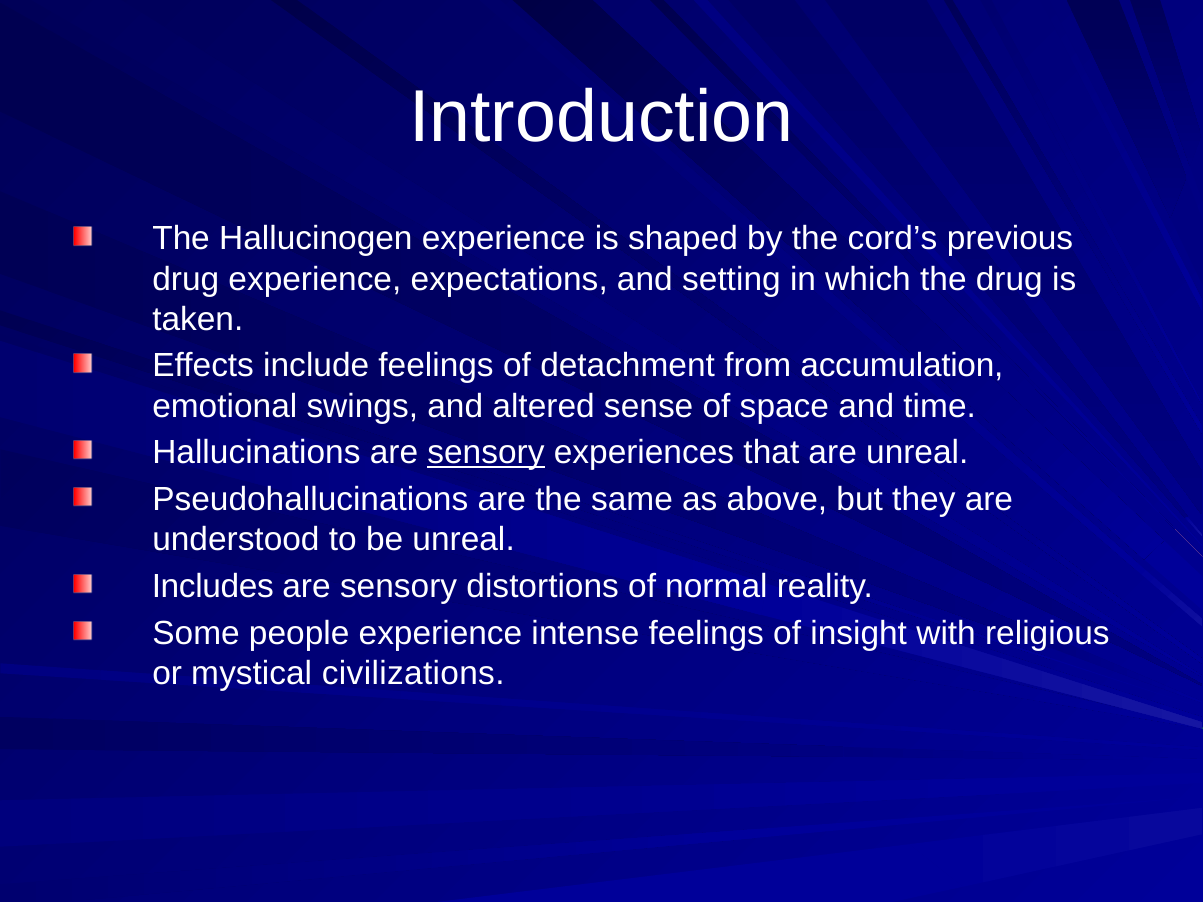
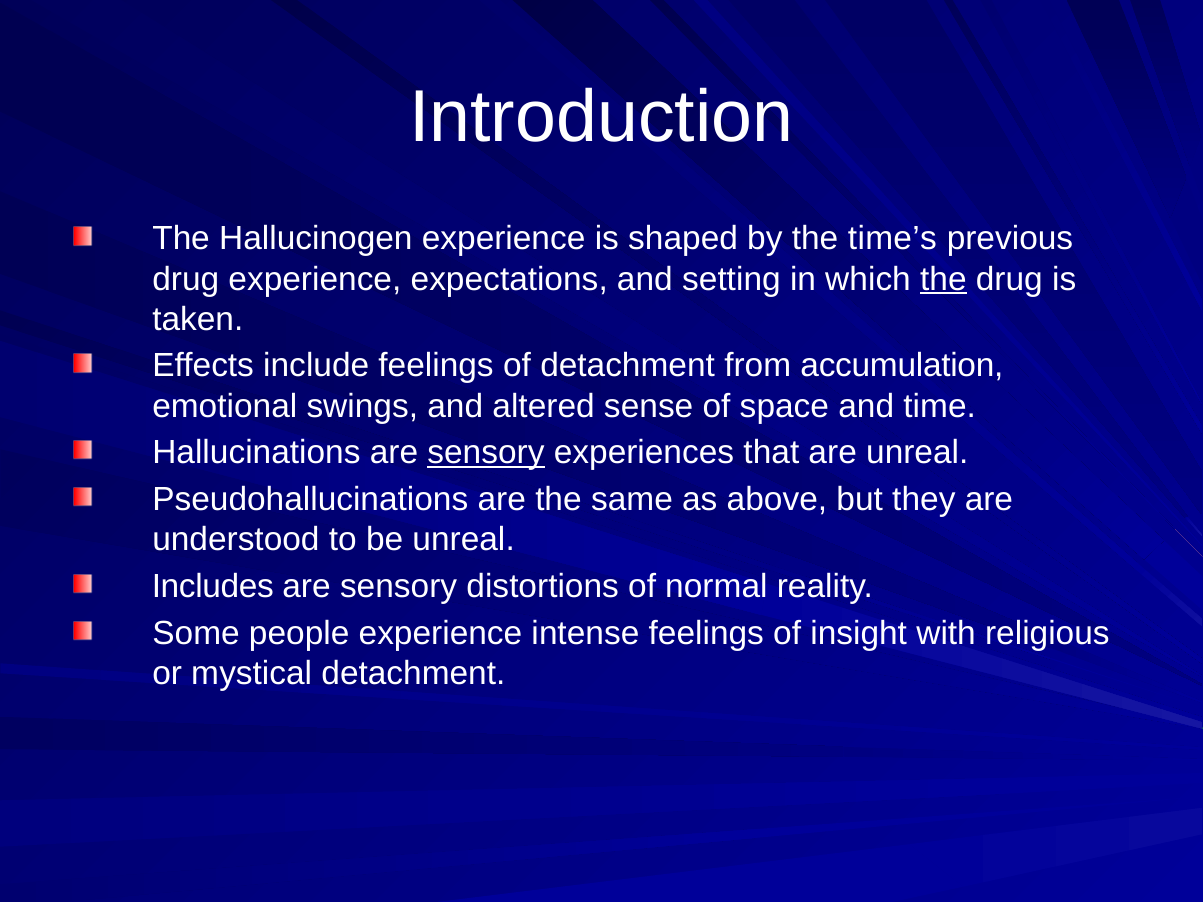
cord’s: cord’s -> time’s
the at (943, 279) underline: none -> present
mystical civilizations: civilizations -> detachment
